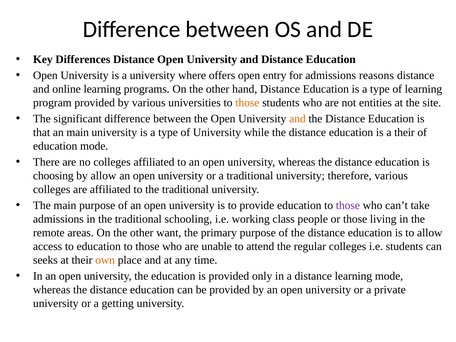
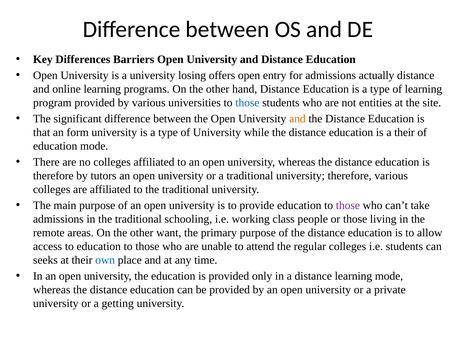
Differences Distance: Distance -> Barriers
where: where -> losing
reasons: reasons -> actually
those at (247, 103) colour: orange -> blue
an main: main -> form
choosing at (53, 176): choosing -> therefore
by allow: allow -> tutors
own colour: orange -> blue
